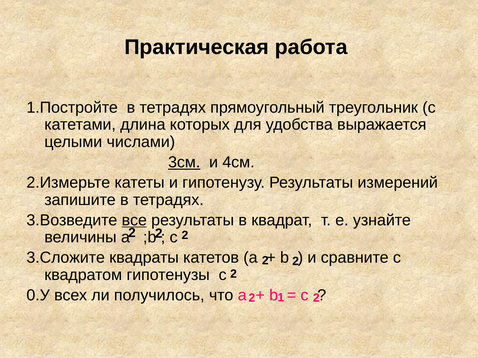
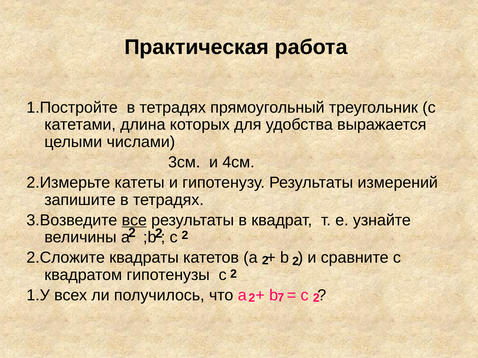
3см underline: present -> none
3.Сложите: 3.Сложите -> 2.Сложите
0.У: 0.У -> 1.У
1: 1 -> 7
